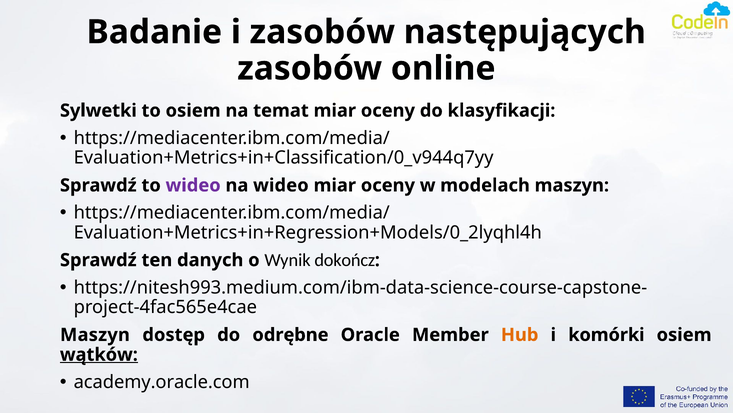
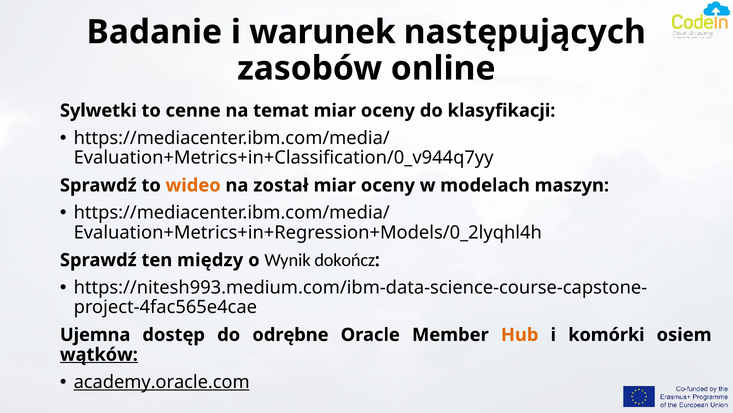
i zasobów: zasobów -> warunek
to osiem: osiem -> cenne
wideo at (193, 185) colour: purple -> orange
na wideo: wideo -> został
danych: danych -> między
Maszyn at (95, 334): Maszyn -> Ujemna
academy.oracle.com underline: none -> present
